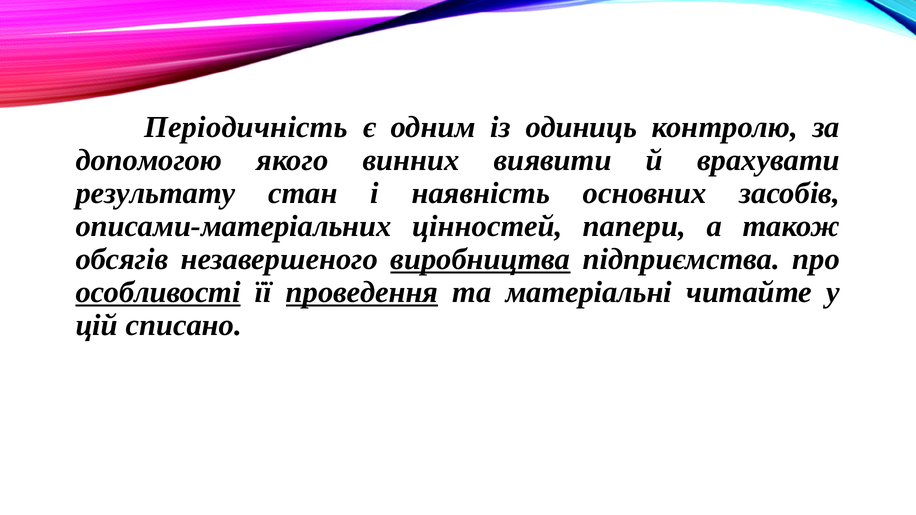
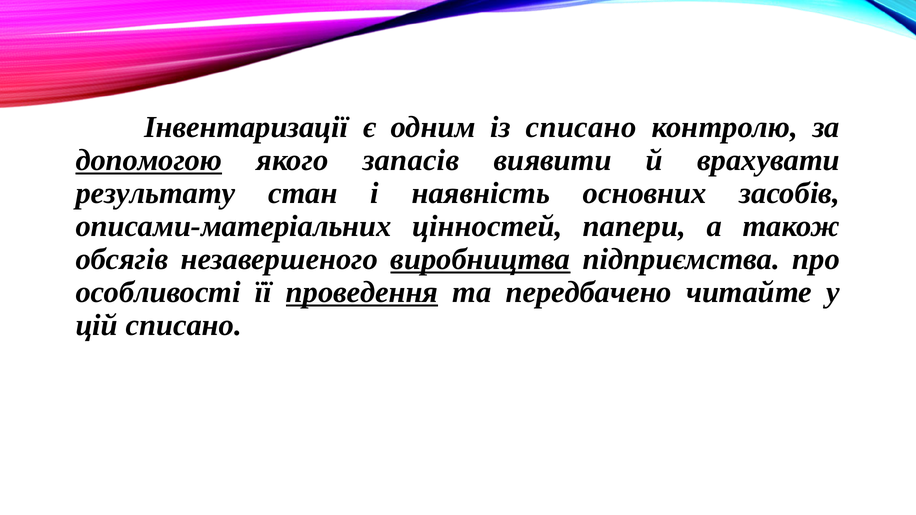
Періодичність: Періодичність -> Інвентаризації
із одиниць: одиниць -> списано
допомогою underline: none -> present
винних: винних -> запасів
особливості underline: present -> none
матеріальні: матеріальні -> передбачено
